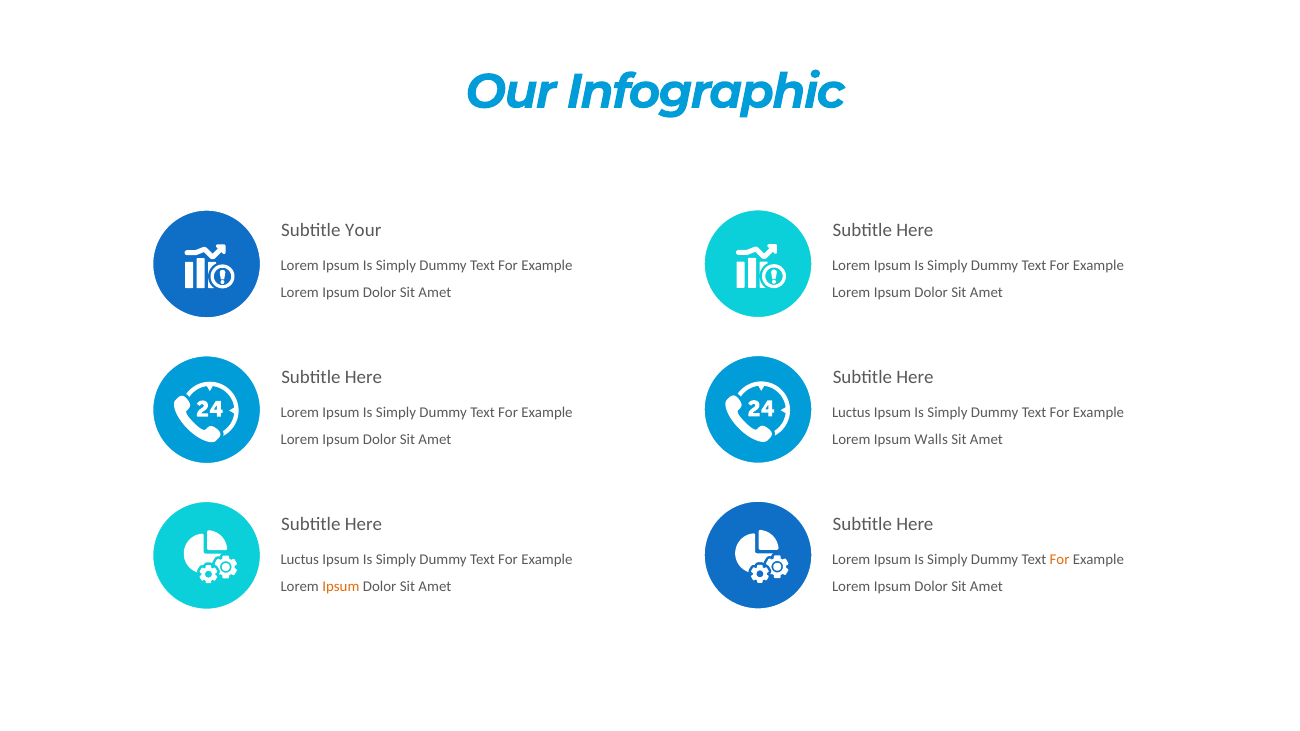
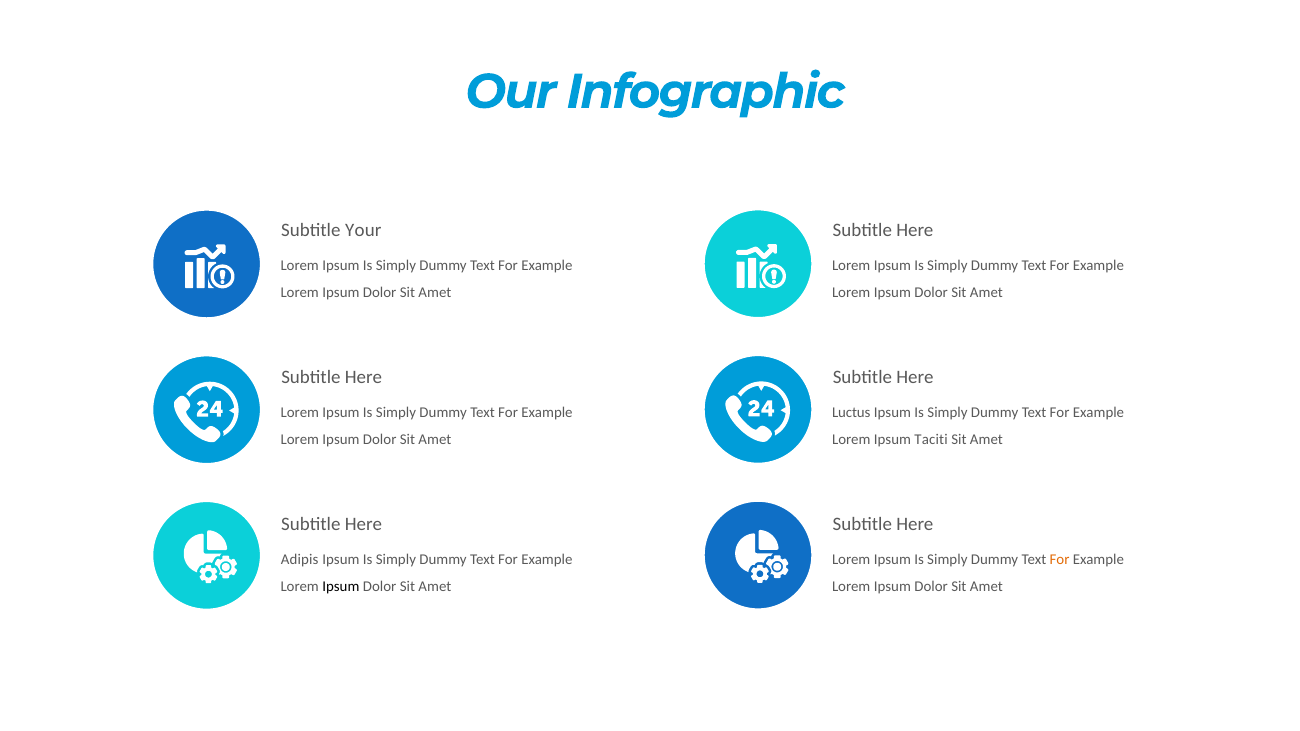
Walls: Walls -> Taciti
Luctus at (300, 560): Luctus -> Adipis
Ipsum at (341, 587) colour: orange -> black
